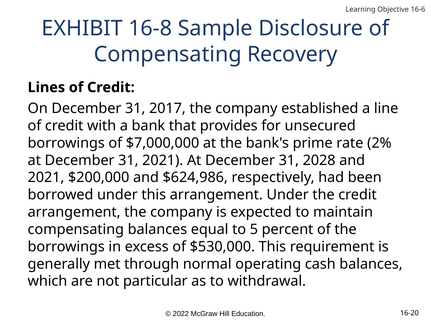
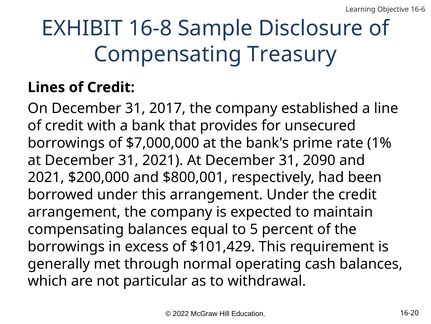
Recovery: Recovery -> Treasury
2%: 2% -> 1%
2028: 2028 -> 2090
$624,986: $624,986 -> $800,001
$530,000: $530,000 -> $101,429
